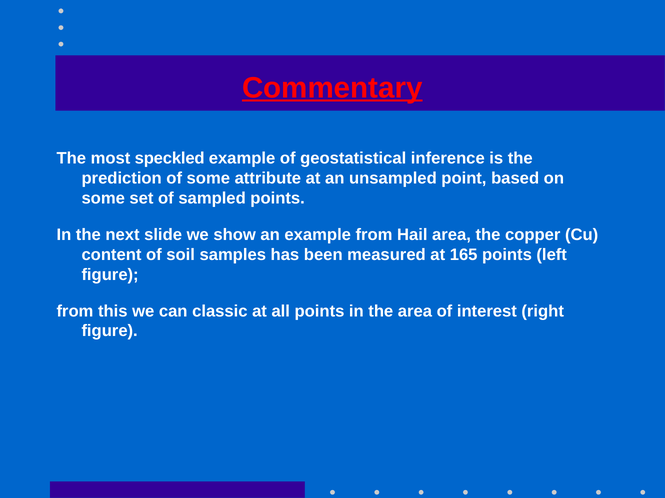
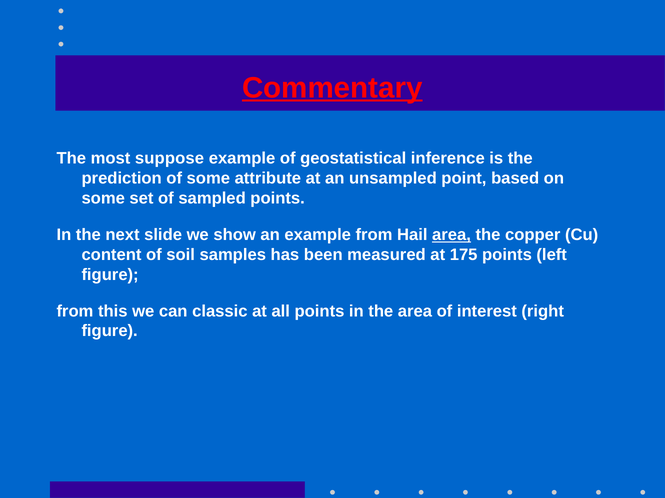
speckled: speckled -> suppose
area at (452, 235) underline: none -> present
165: 165 -> 175
